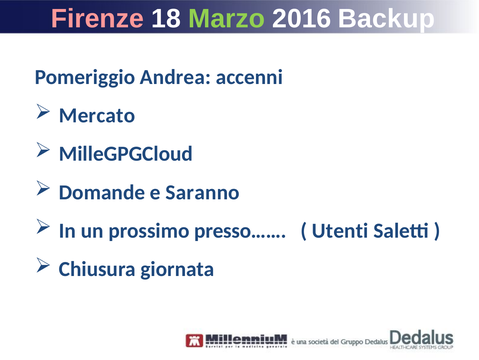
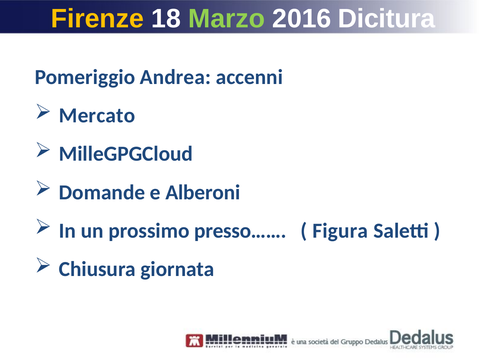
Firenze colour: pink -> yellow
Backup: Backup -> Dicitura
Saranno: Saranno -> Alberoni
Utenti: Utenti -> Figura
